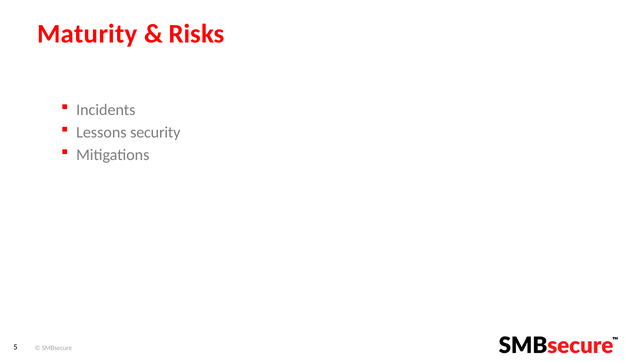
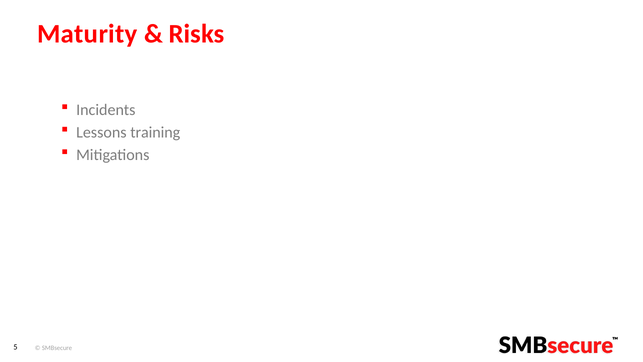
security: security -> training
